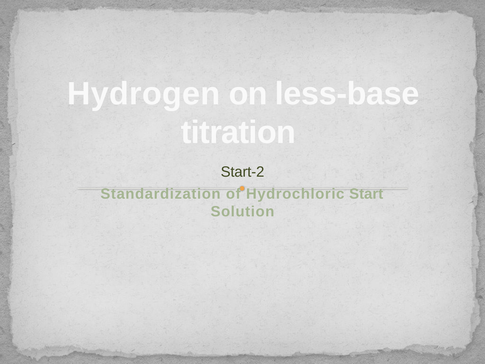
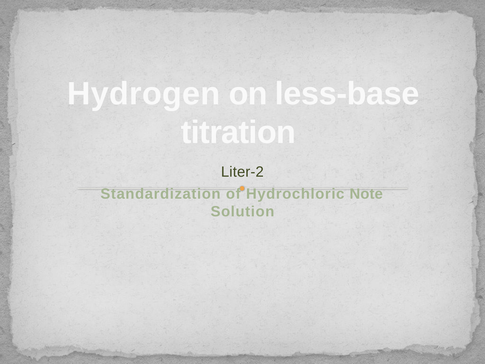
Start-2: Start-2 -> Liter-2
Start: Start -> Note
